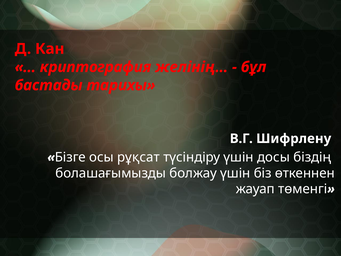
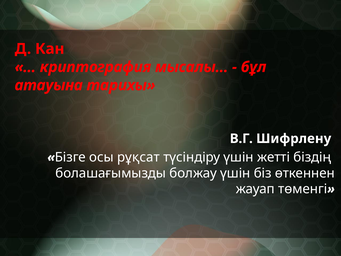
желiнiң…: желiнiң… -> мысалы…
бастады: бастады -> атауына
досы: досы -> жетті
